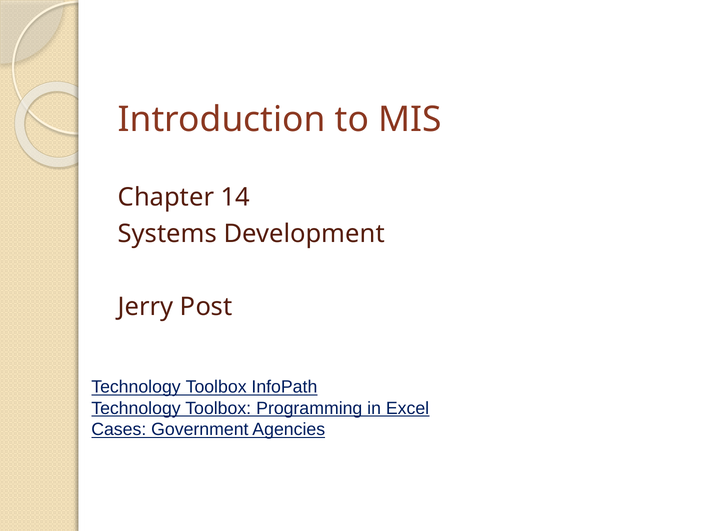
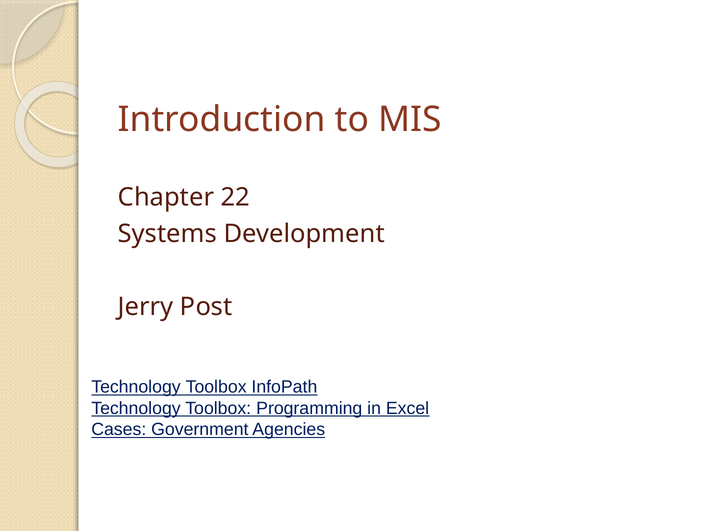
14: 14 -> 22
